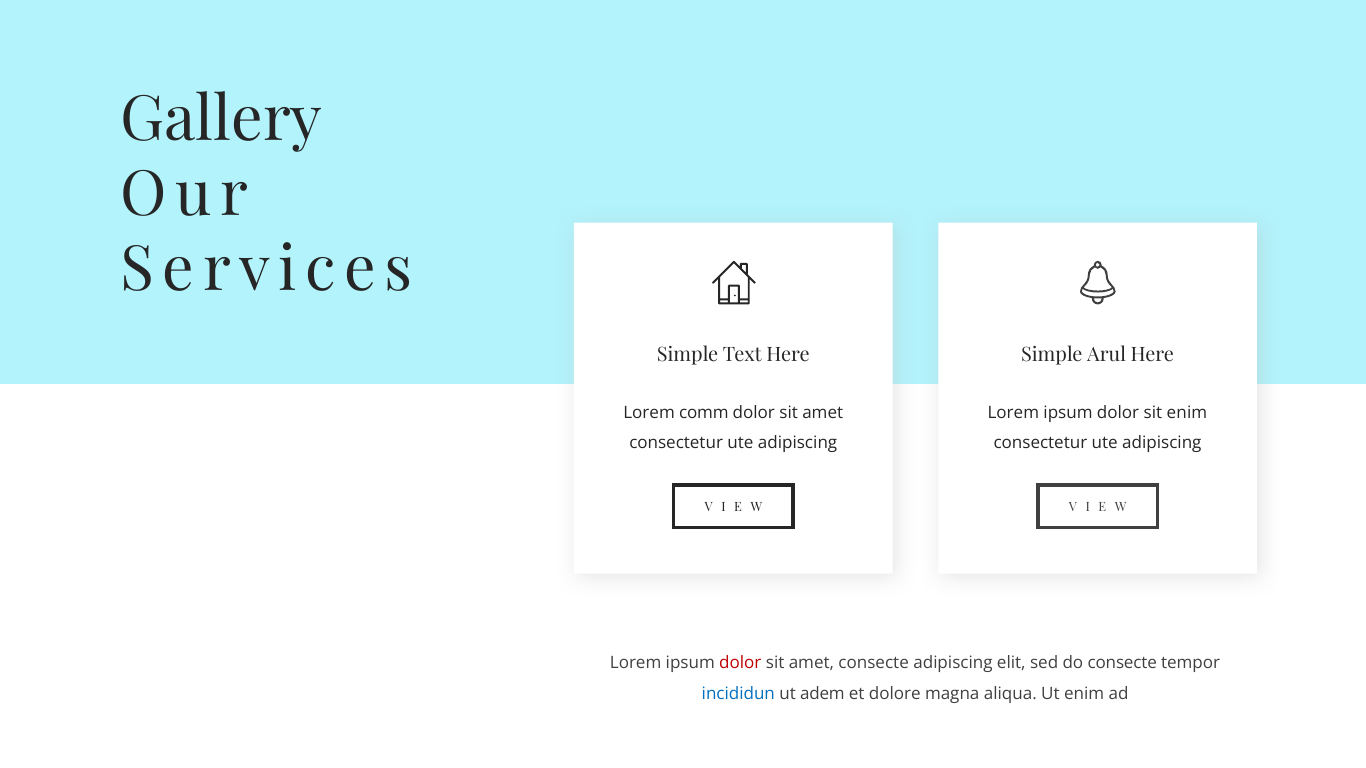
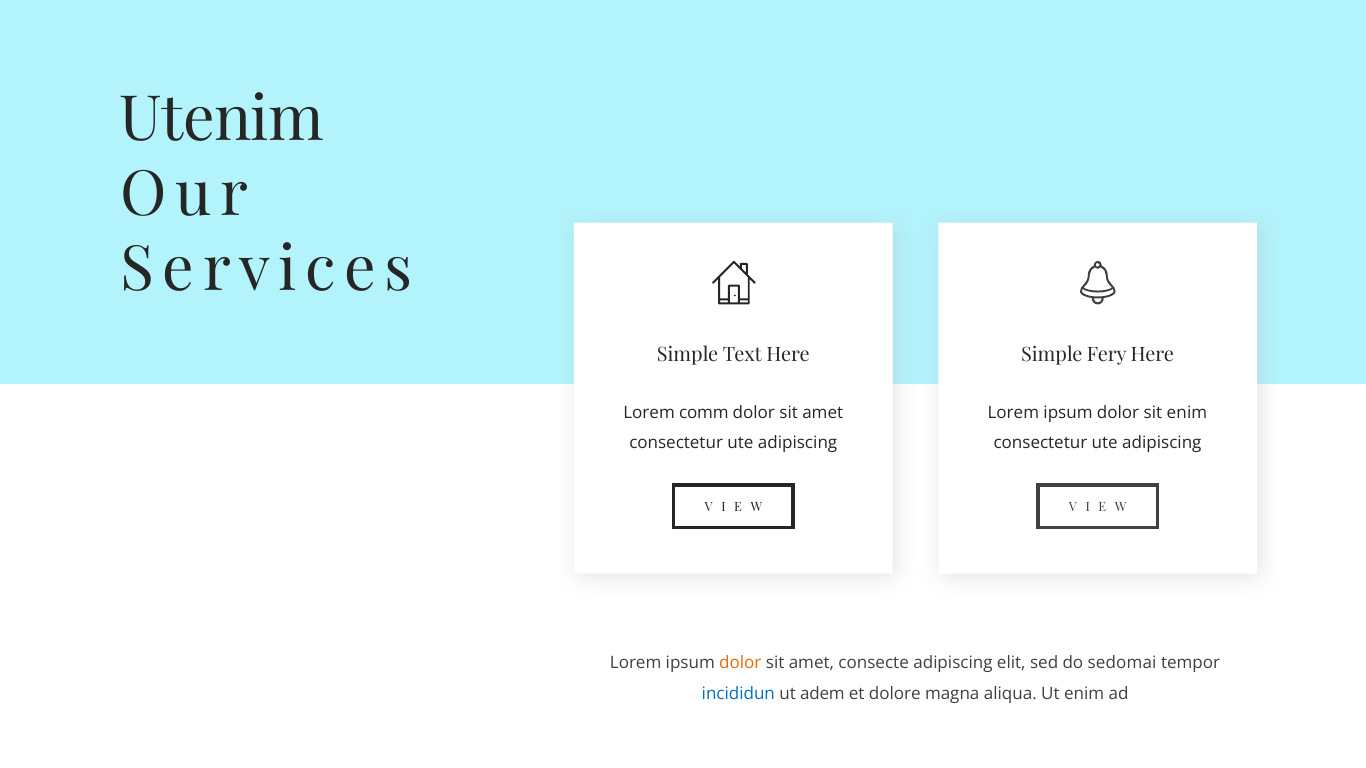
Gallery: Gallery -> Utenim
Arul: Arul -> Fery
dolor at (740, 664) colour: red -> orange
do consecte: consecte -> sedomai
